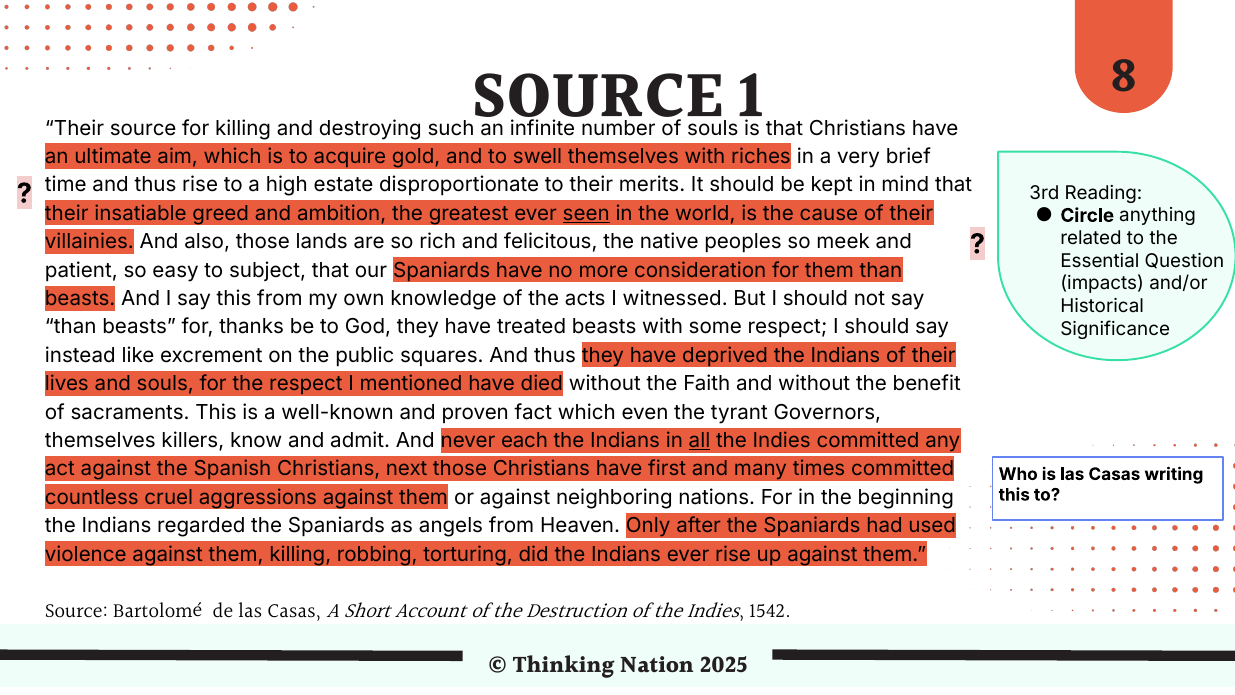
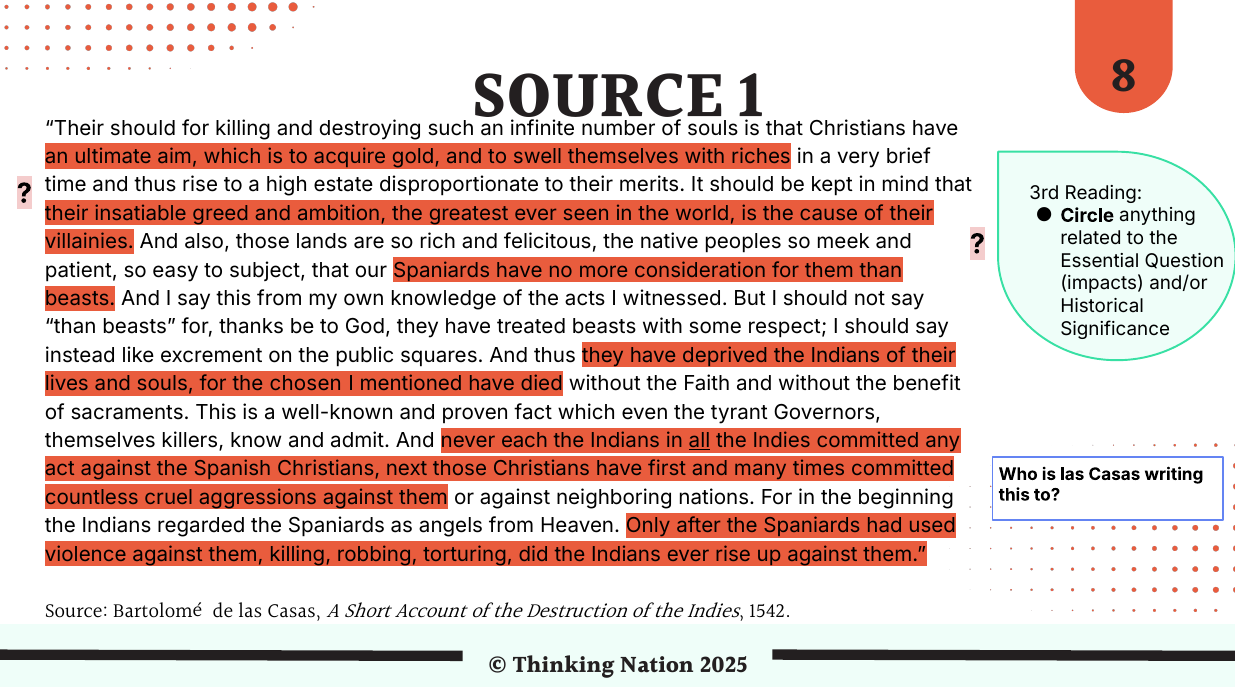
Their source: source -> should
seen underline: present -> none
the respect: respect -> chosen
